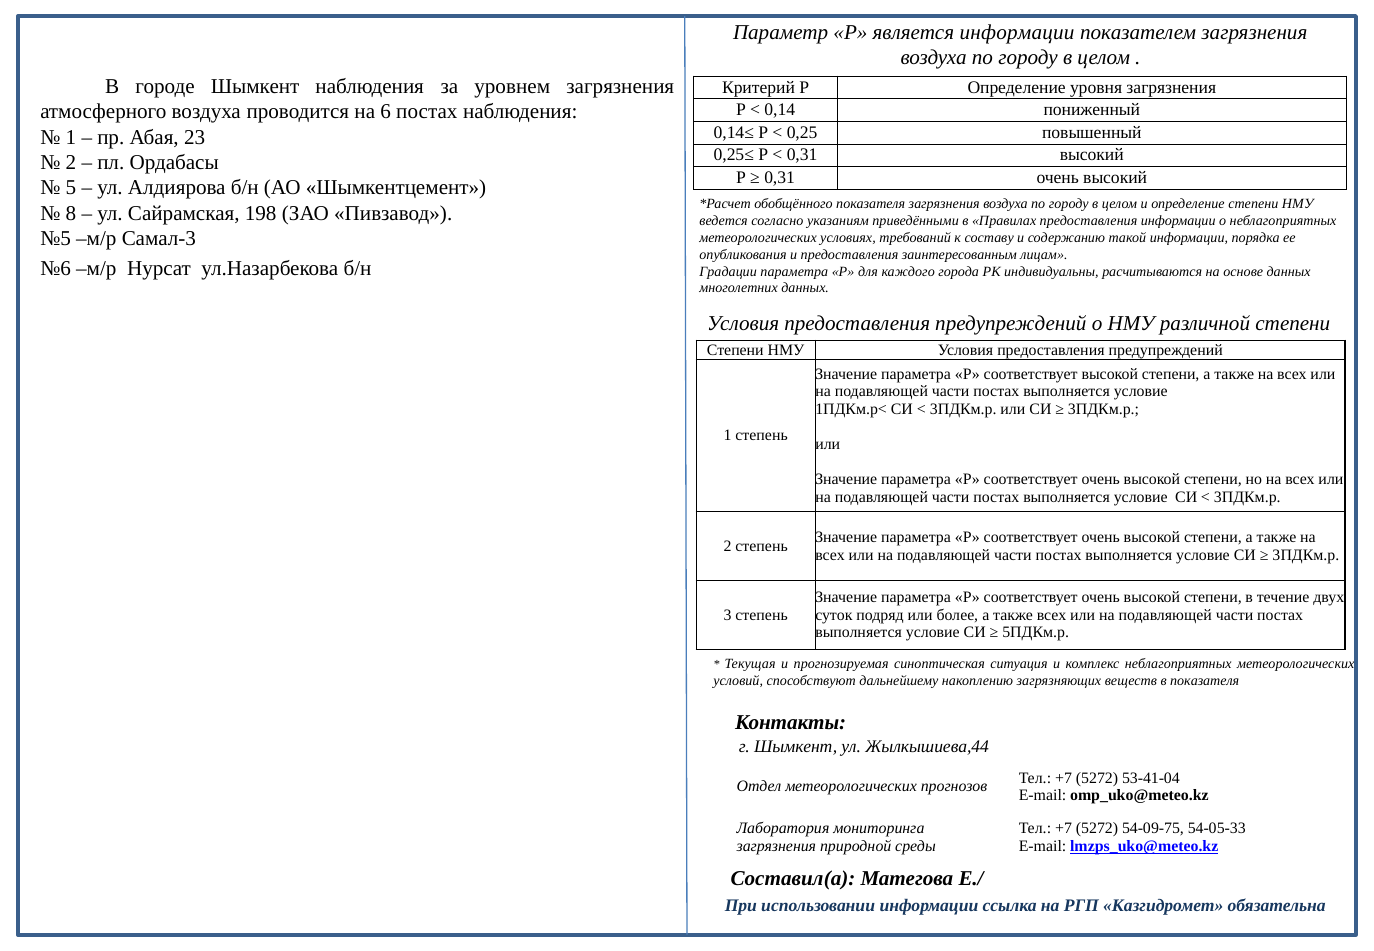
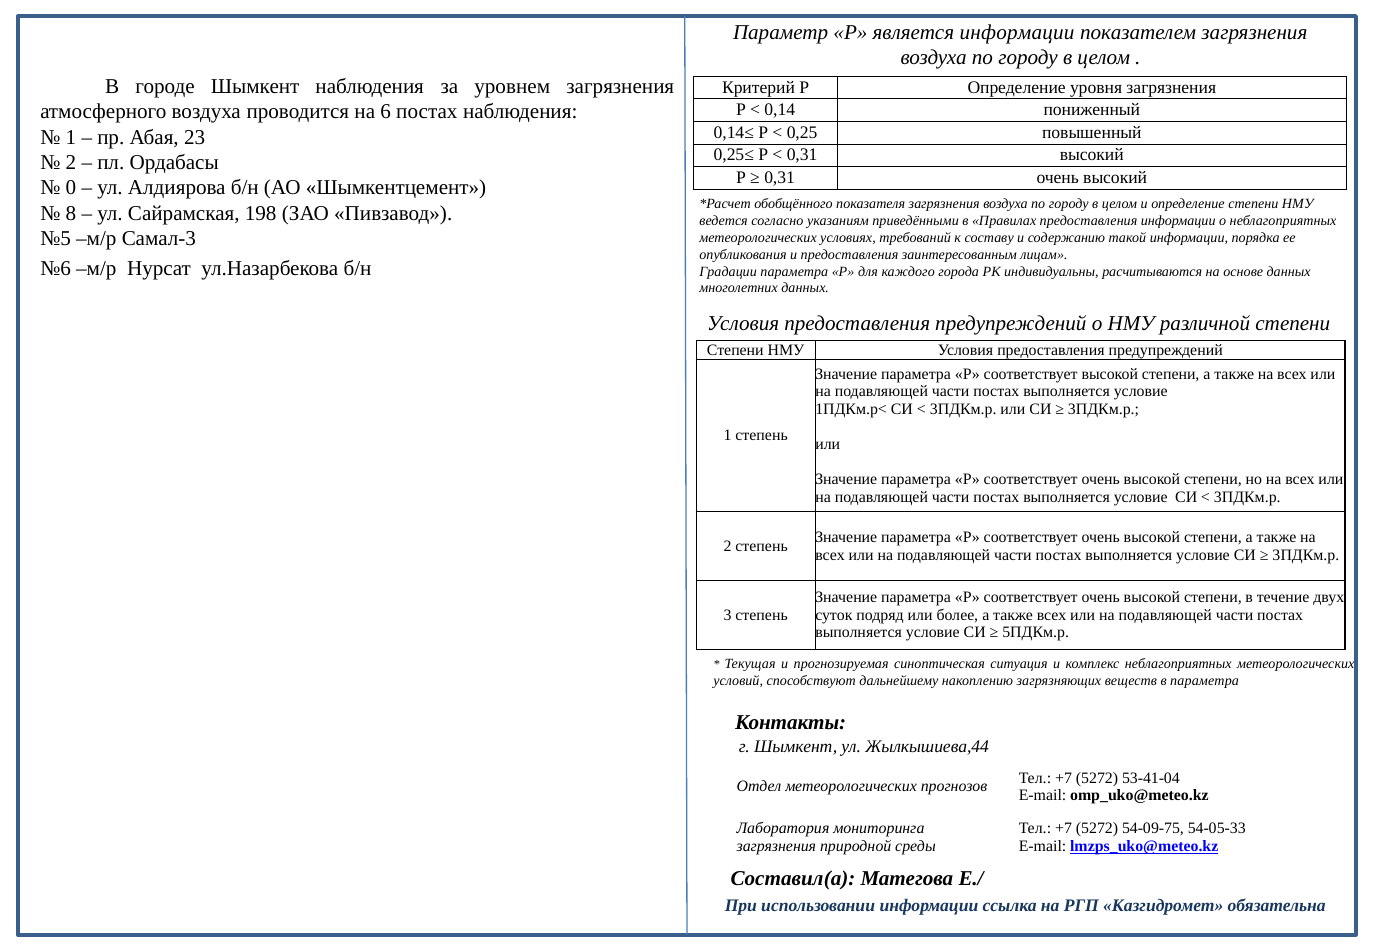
5: 5 -> 0
в показателя: показателя -> параметра
